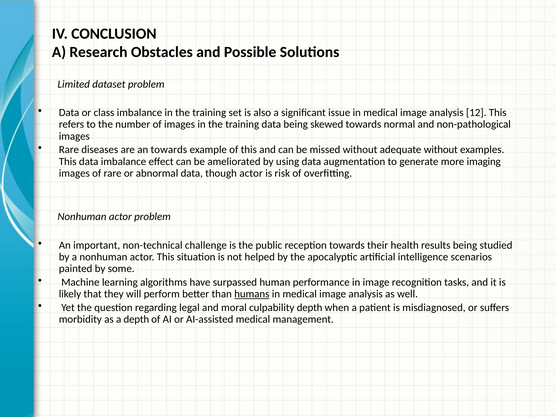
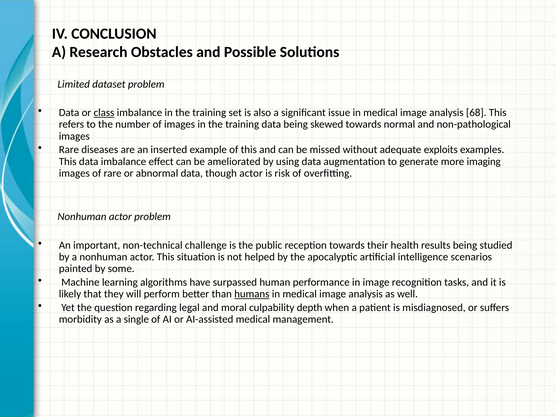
class underline: none -> present
12: 12 -> 68
an towards: towards -> inserted
adequate without: without -> exploits
a depth: depth -> single
